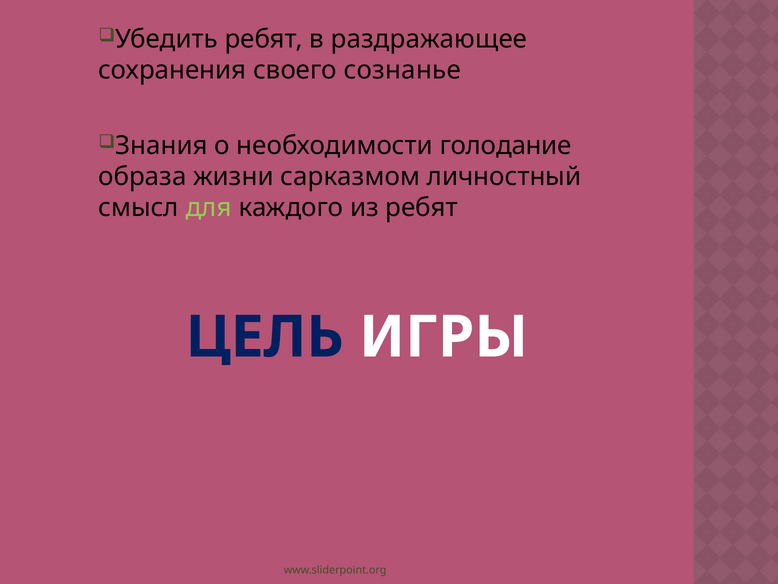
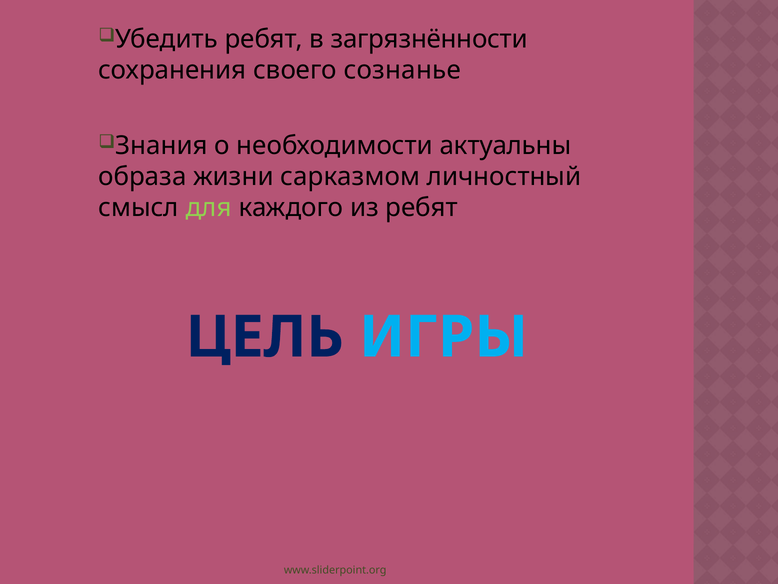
раздражающее: раздражающее -> загрязнённости
голодание: голодание -> актуальны
ИГРЫ colour: white -> light blue
